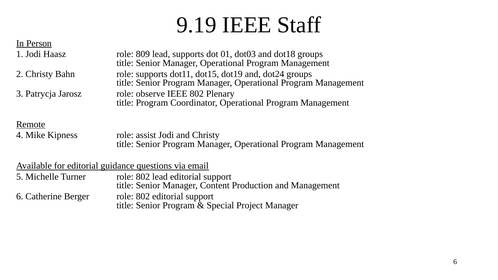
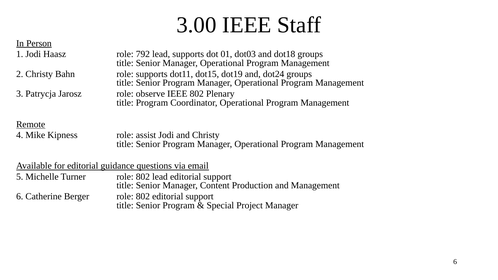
9.19: 9.19 -> 3.00
809: 809 -> 792
